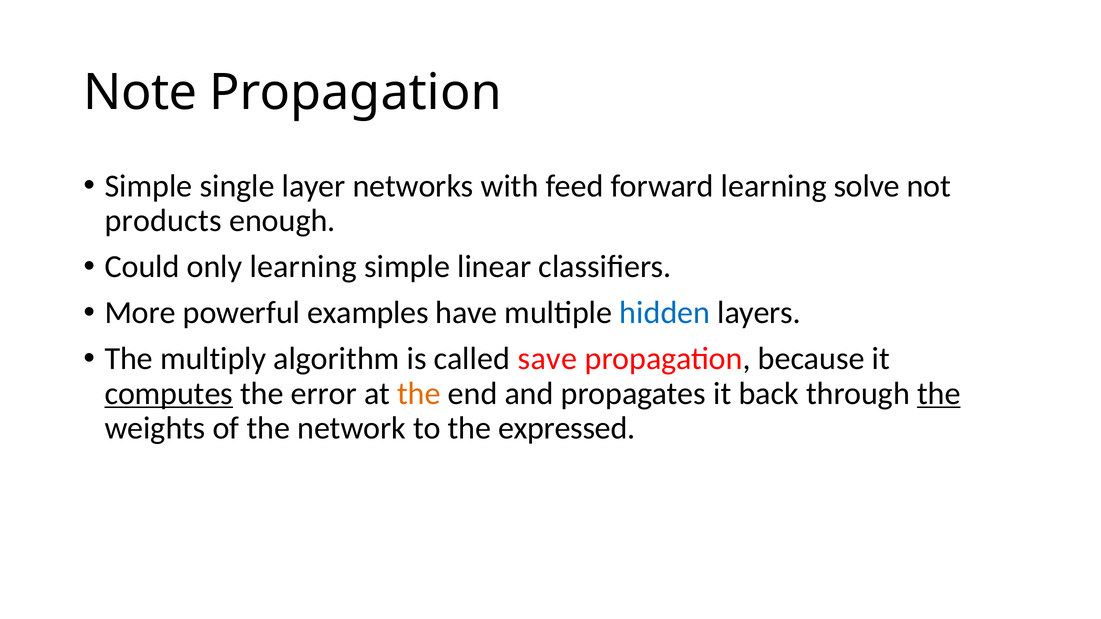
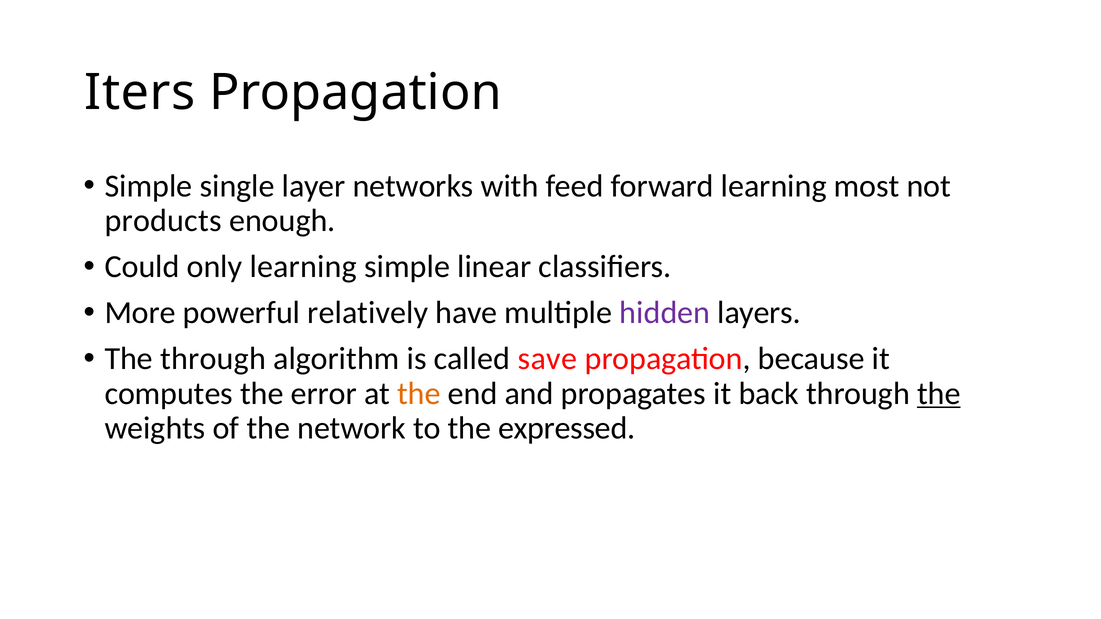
Note: Note -> Iters
solve: solve -> most
examples: examples -> relatively
hidden colour: blue -> purple
The multiply: multiply -> through
computes underline: present -> none
